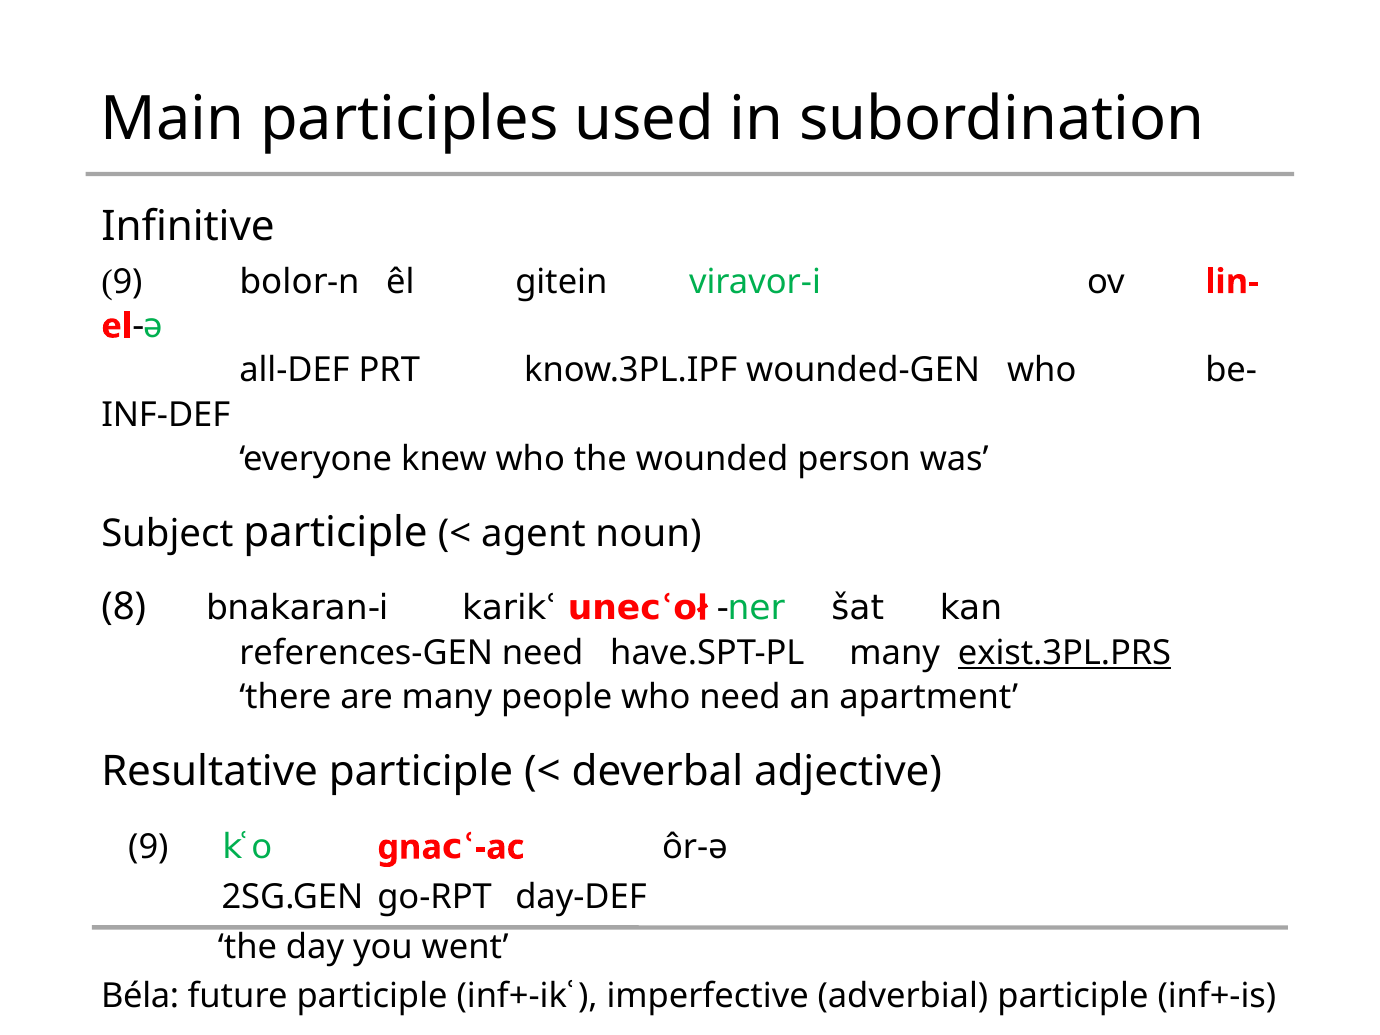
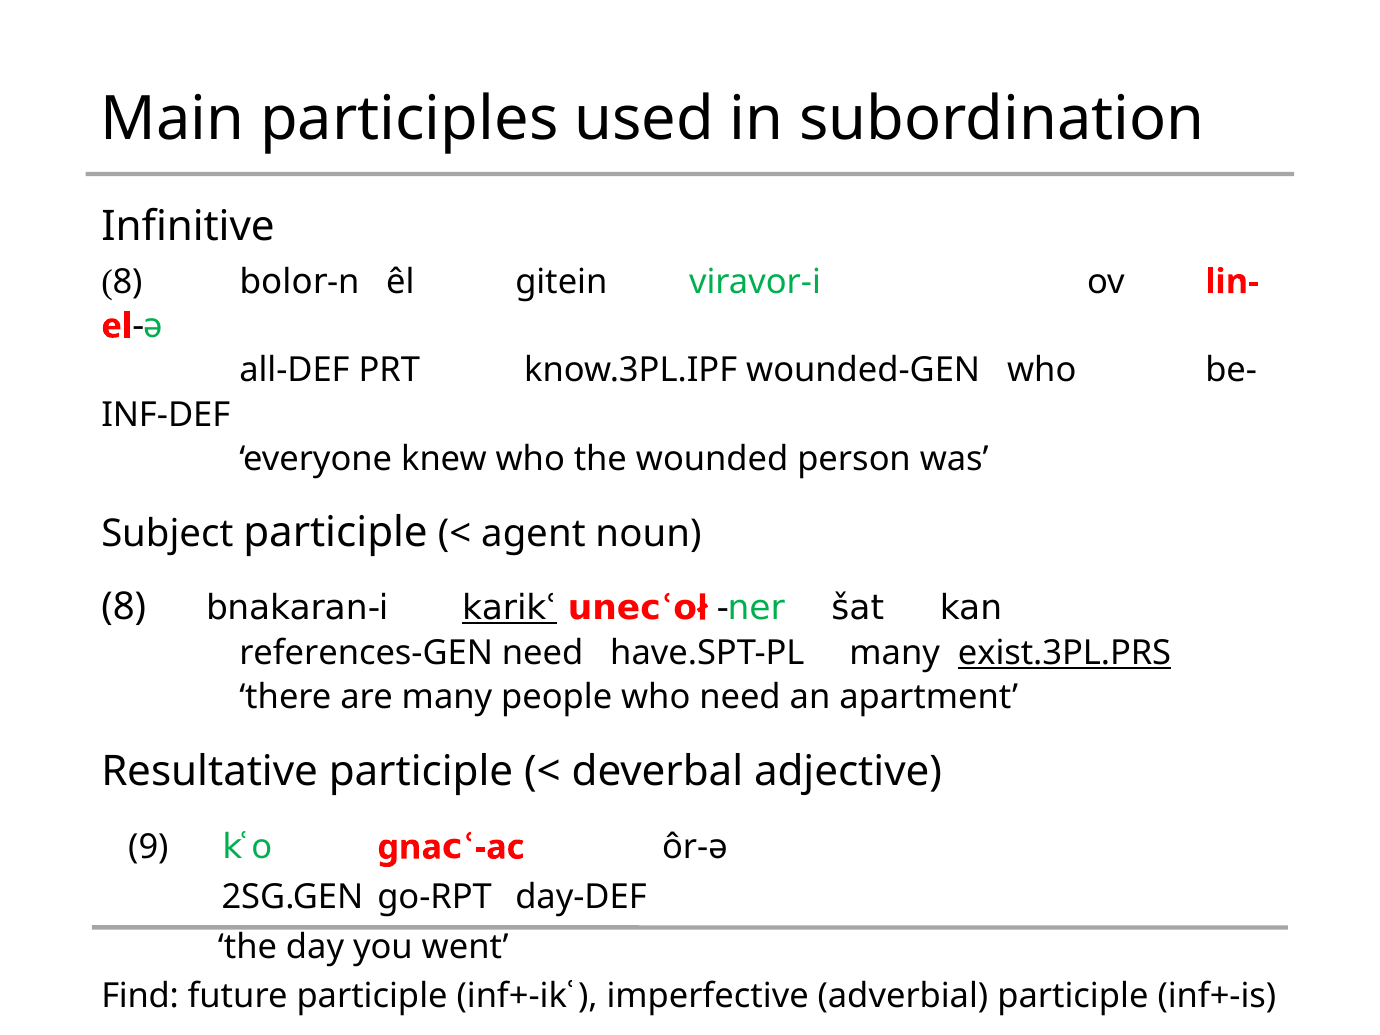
9 at (128, 282): 9 -> 8
karikʿ underline: none -> present
Béla: Béla -> Find
